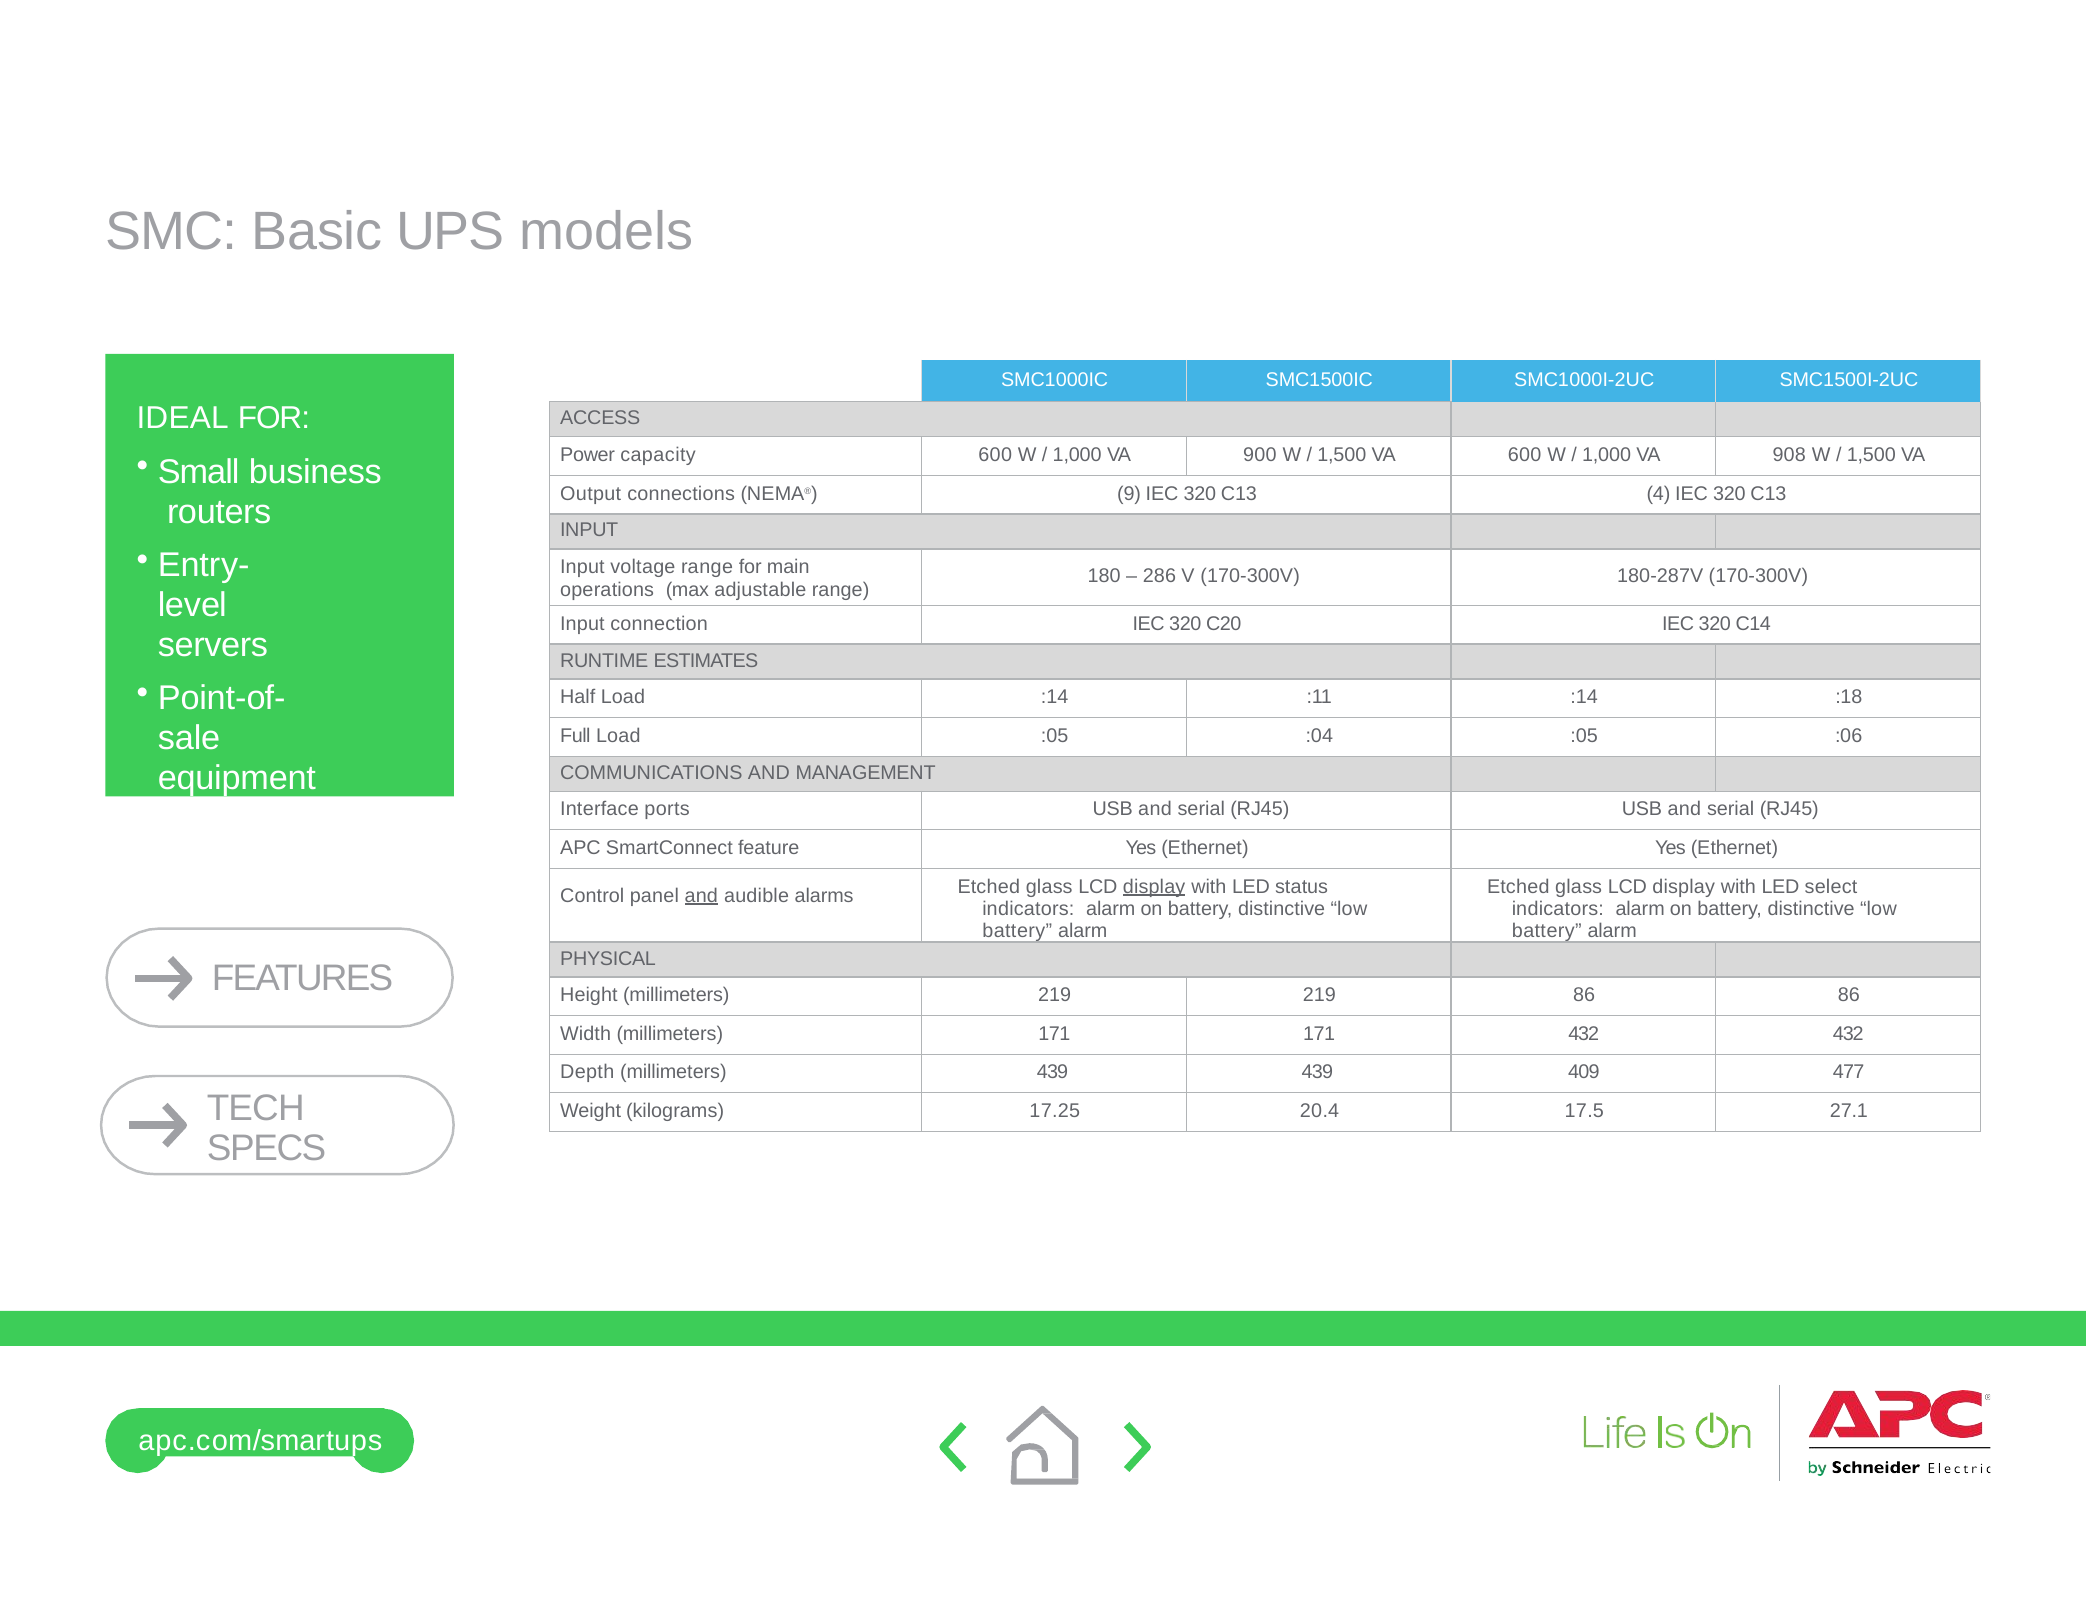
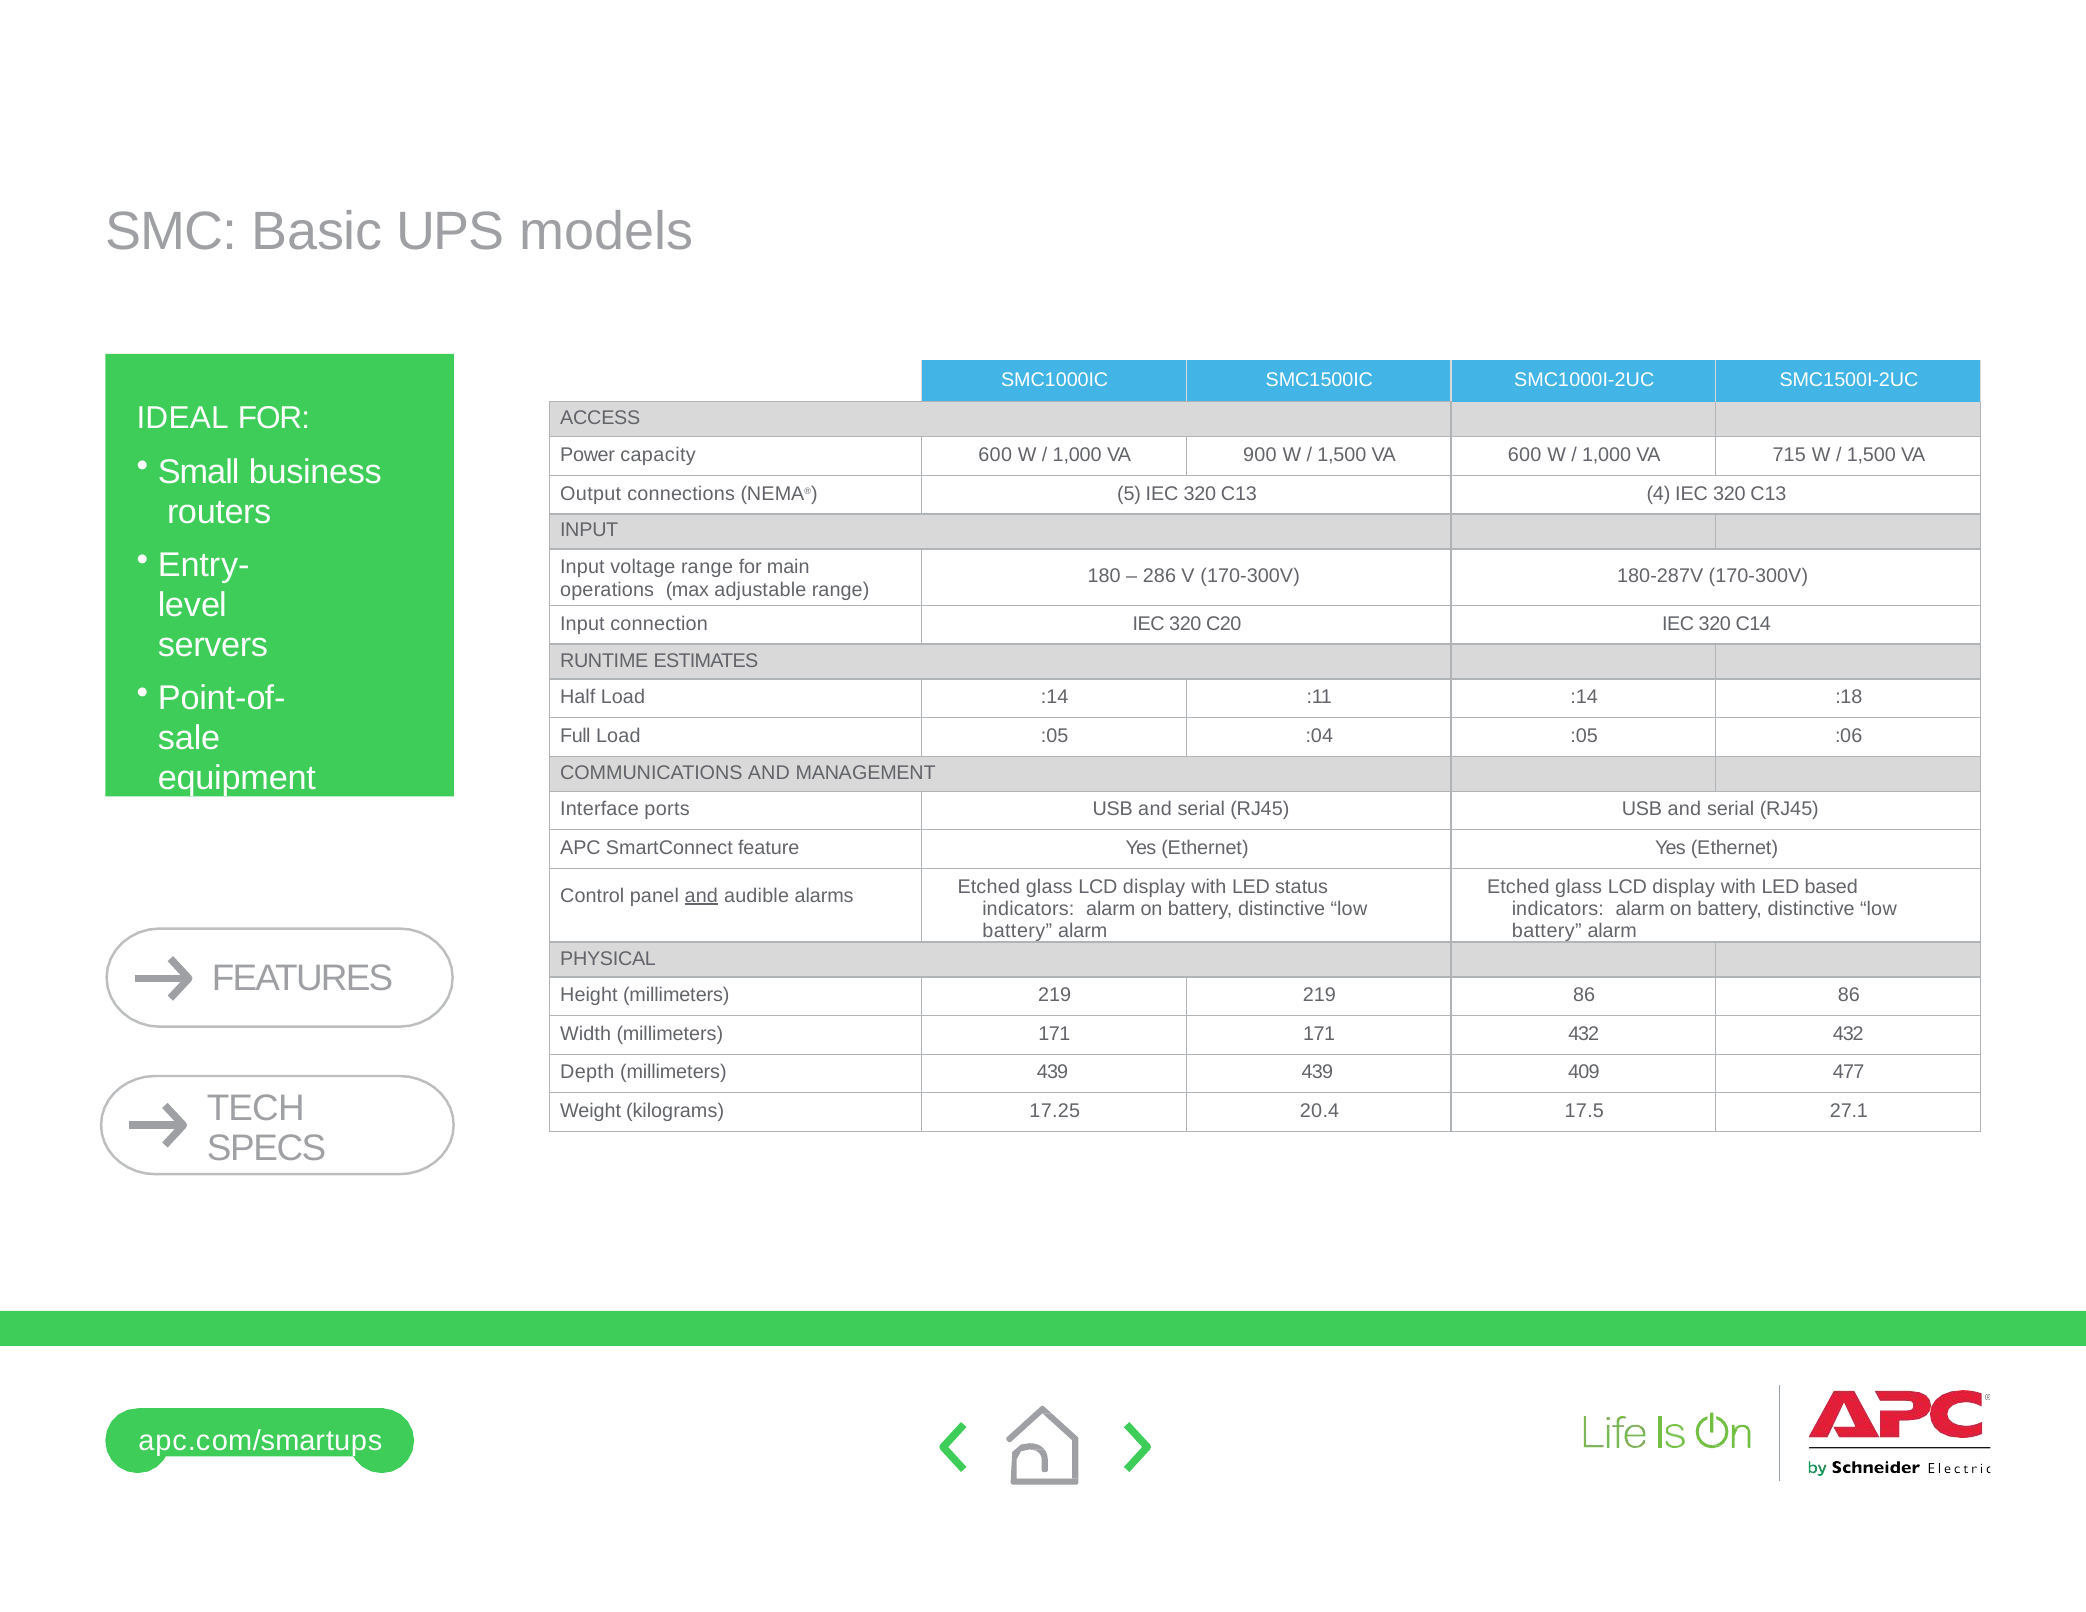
908: 908 -> 715
9: 9 -> 5
select: select -> based
display at (1154, 886) underline: present -> none
